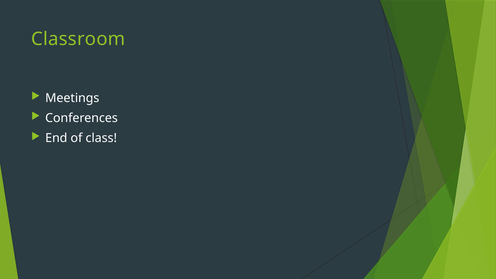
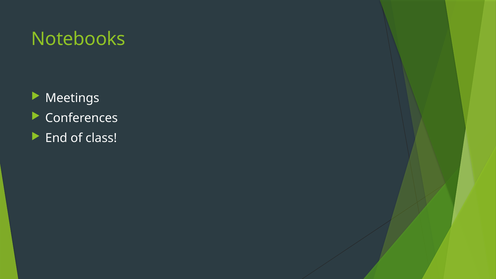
Classroom: Classroom -> Notebooks
